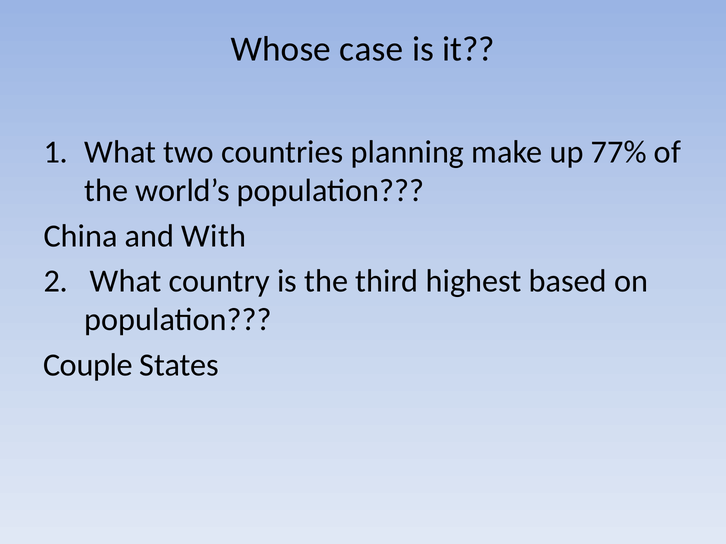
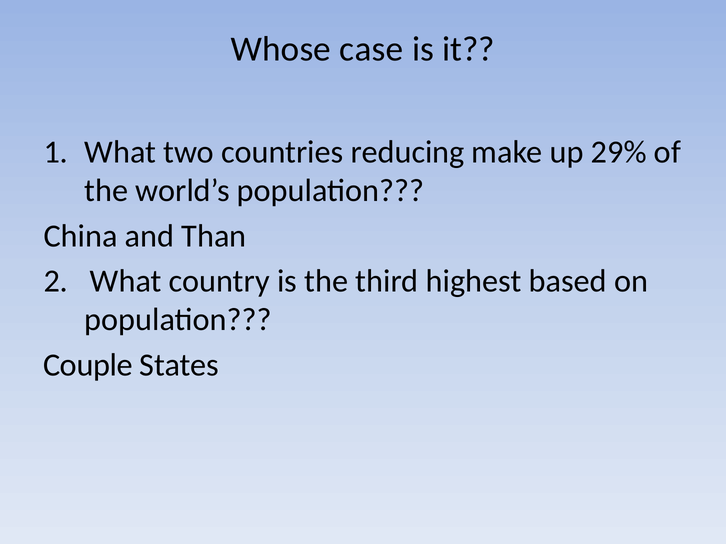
planning: planning -> reducing
77%: 77% -> 29%
With: With -> Than
